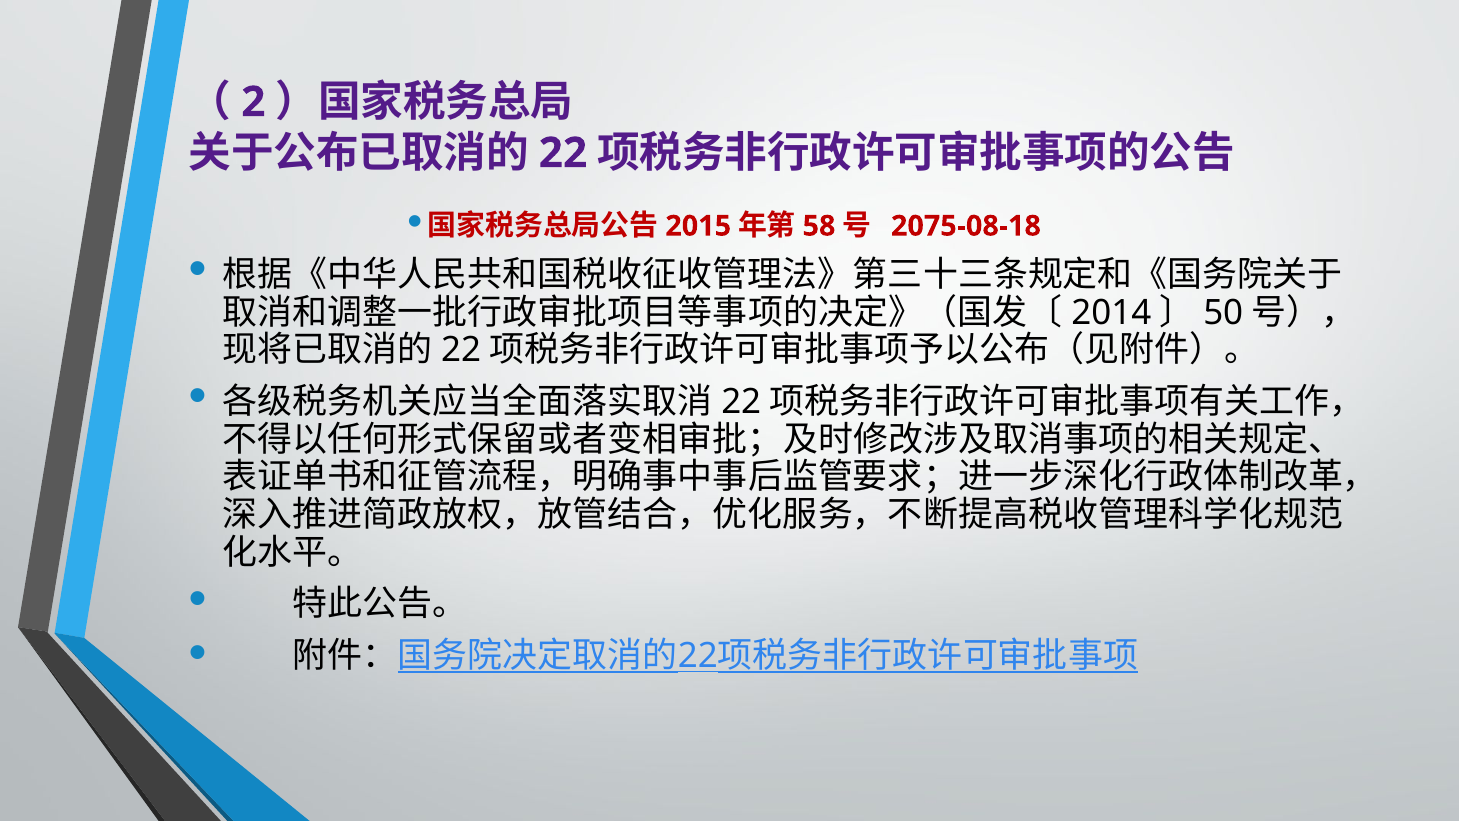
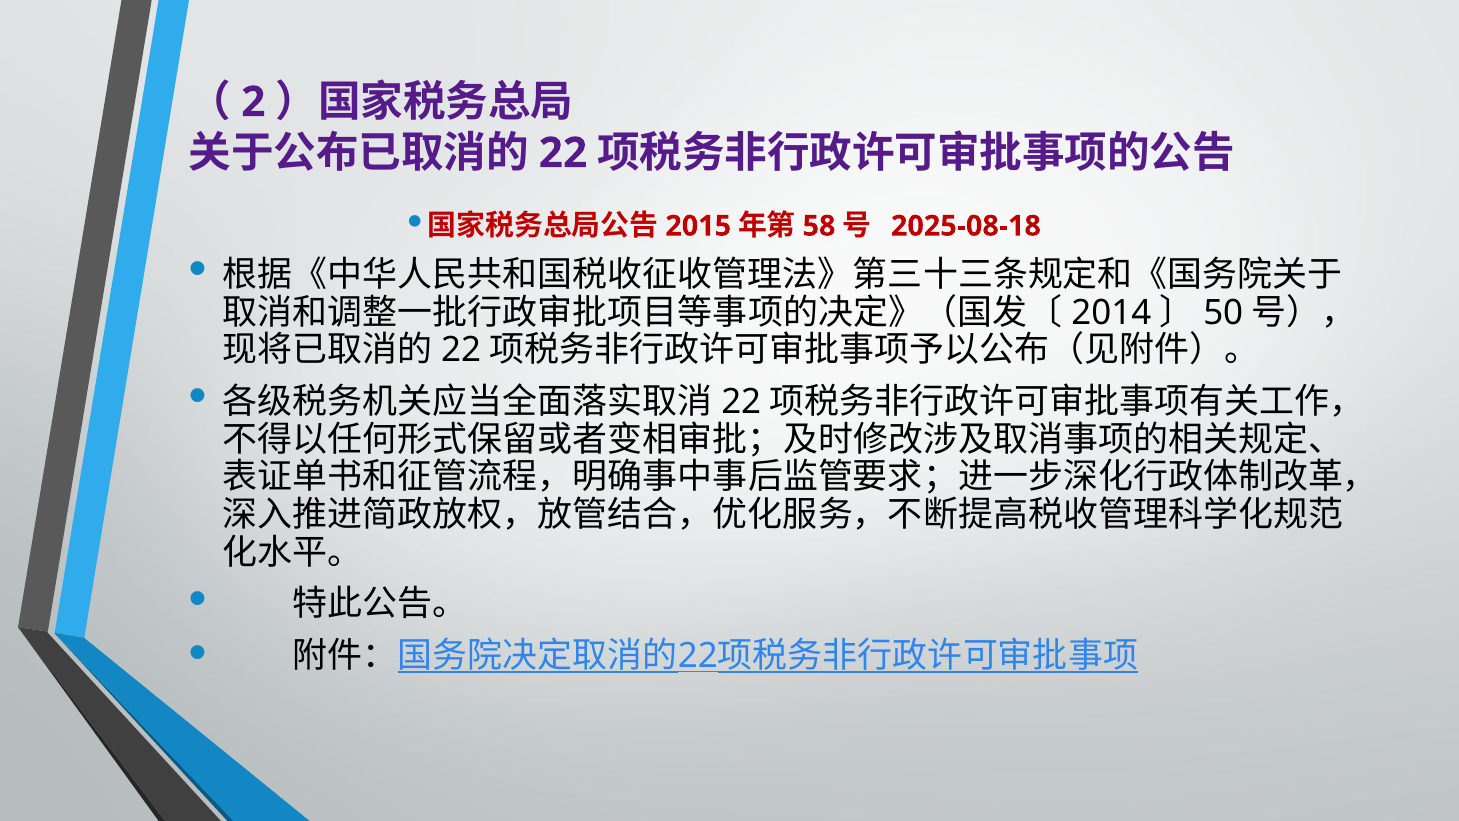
2075-08-18: 2075-08-18 -> 2025-08-18
